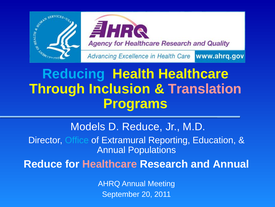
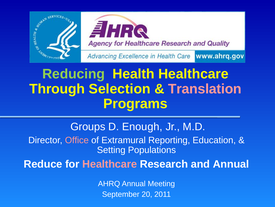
Reducing colour: light blue -> light green
Inclusion: Inclusion -> Selection
Models: Models -> Groups
D Reduce: Reduce -> Enough
Office colour: light blue -> pink
Annual at (111, 150): Annual -> Setting
